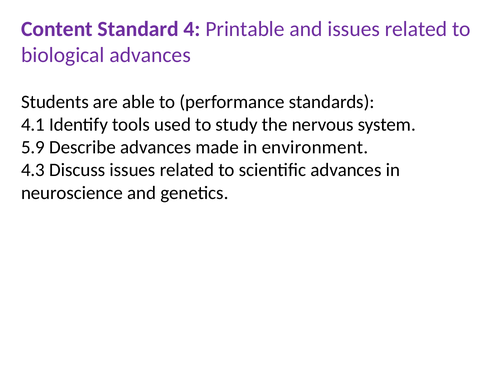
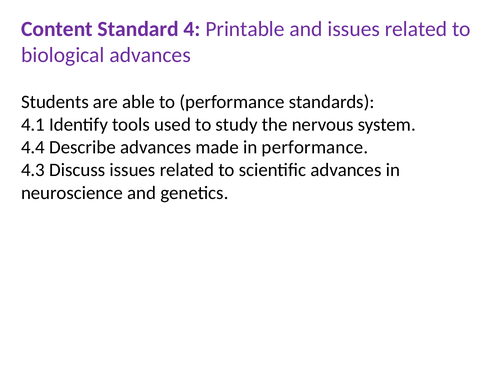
5.9: 5.9 -> 4.4
in environment: environment -> performance
